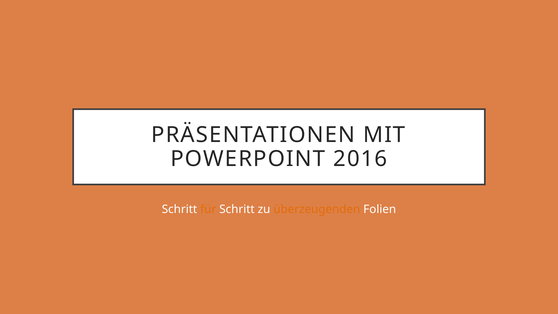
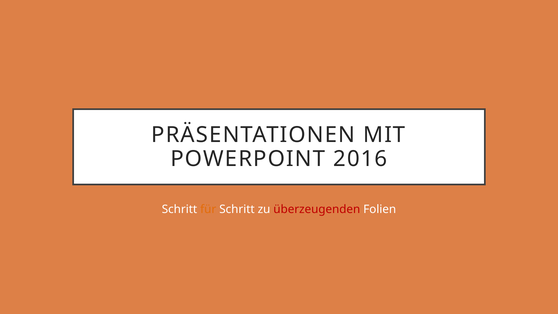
überzeugenden colour: orange -> red
